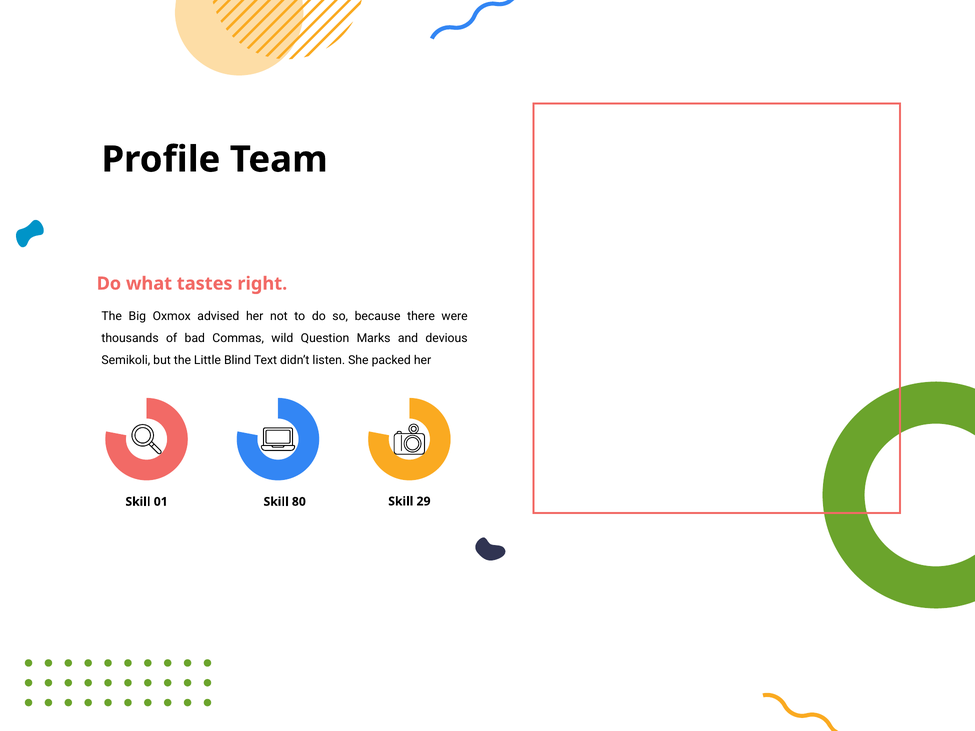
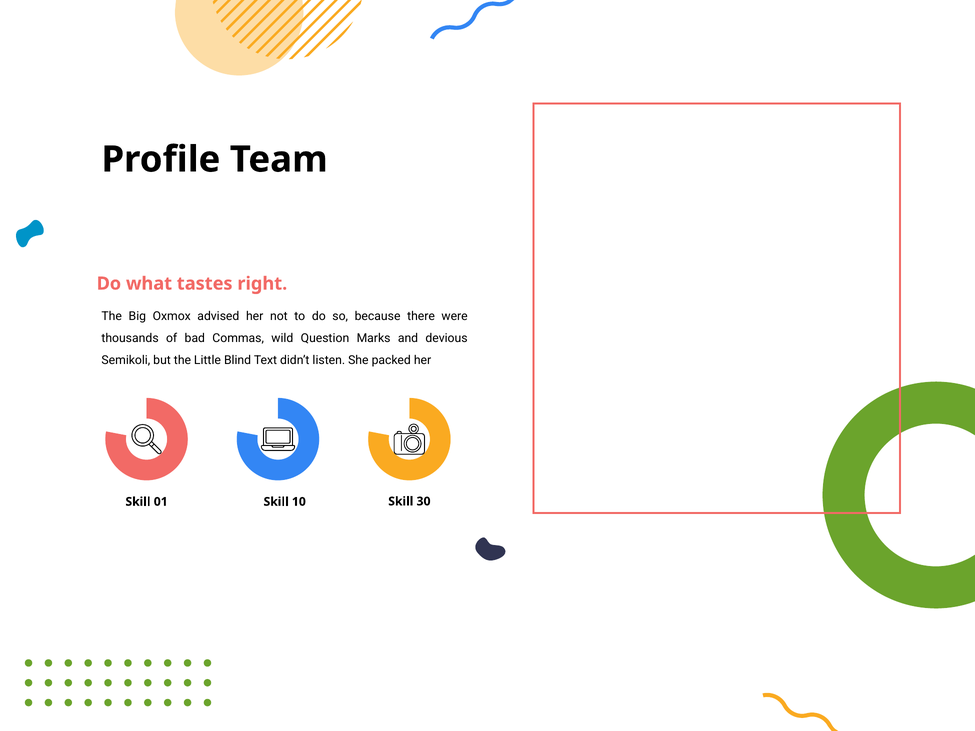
80: 80 -> 10
29: 29 -> 30
